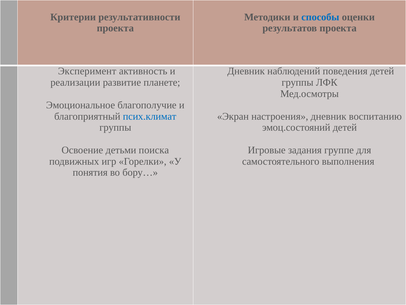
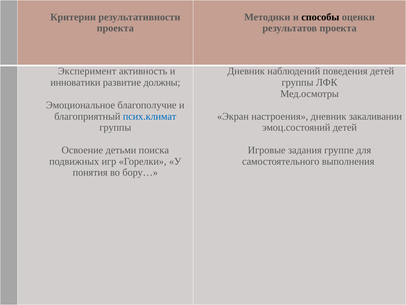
способы colour: blue -> black
реализации: реализации -> инноватики
планете: планете -> должны
воспитанию: воспитанию -> закаливании
